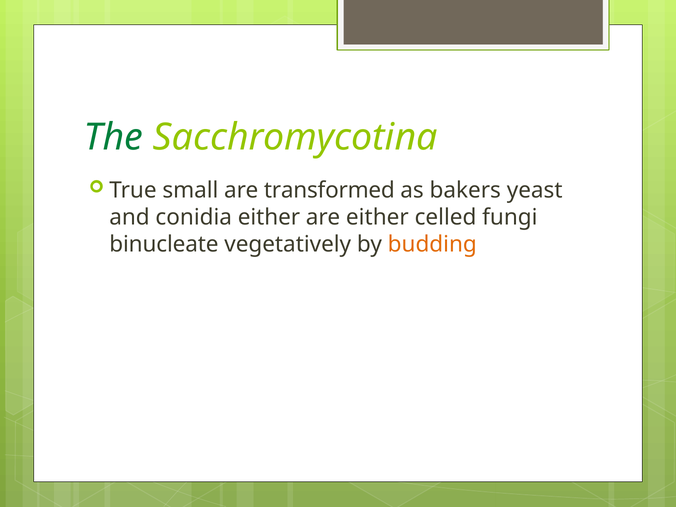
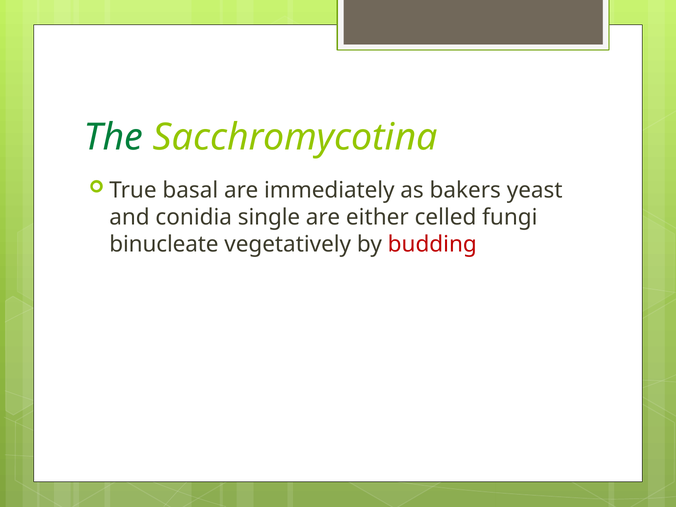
small: small -> basal
transformed: transformed -> immediately
conidia either: either -> single
budding colour: orange -> red
